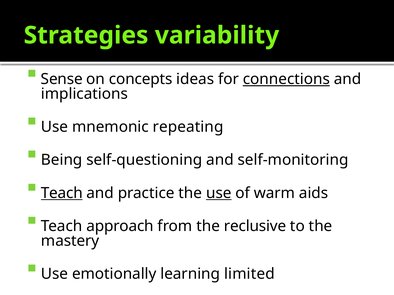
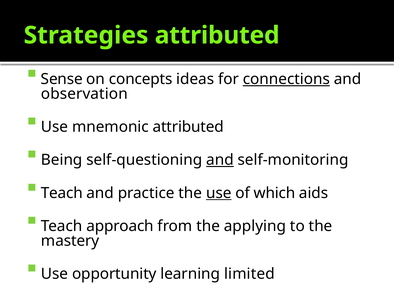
Strategies variability: variability -> attributed
implications: implications -> observation
mnemonic repeating: repeating -> attributed
and at (220, 160) underline: none -> present
Teach at (62, 193) underline: present -> none
warm: warm -> which
reclusive: reclusive -> applying
emotionally: emotionally -> opportunity
